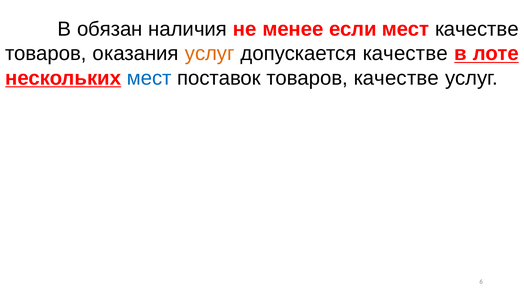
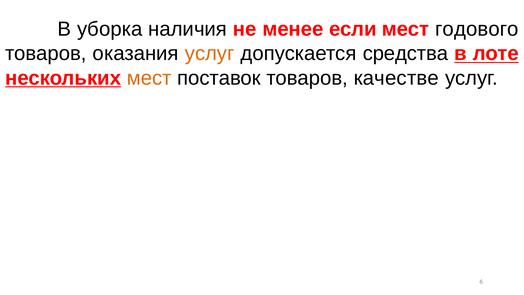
обязан: обязан -> уборка
мест качестве: качестве -> годового
допускается качестве: качестве -> средства
мест at (149, 78) colour: blue -> orange
